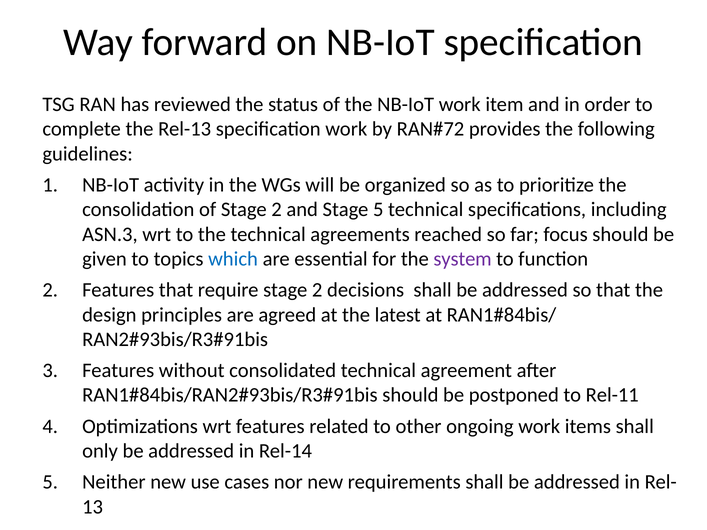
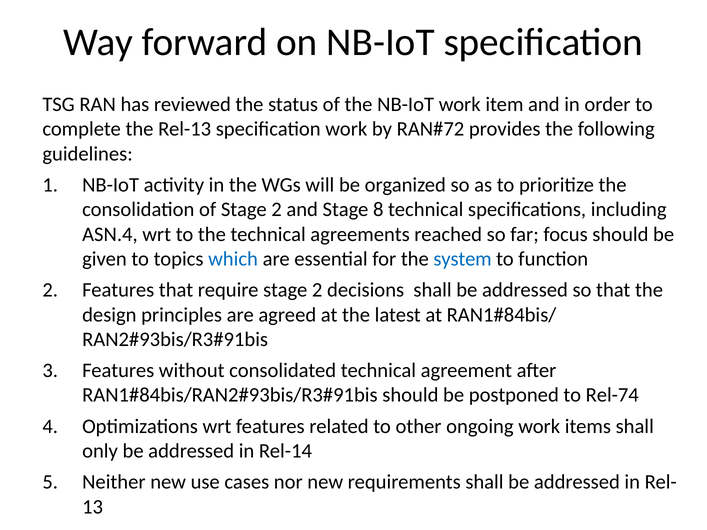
Stage 5: 5 -> 8
ASN.3: ASN.3 -> ASN.4
system colour: purple -> blue
Rel-11: Rel-11 -> Rel-74
